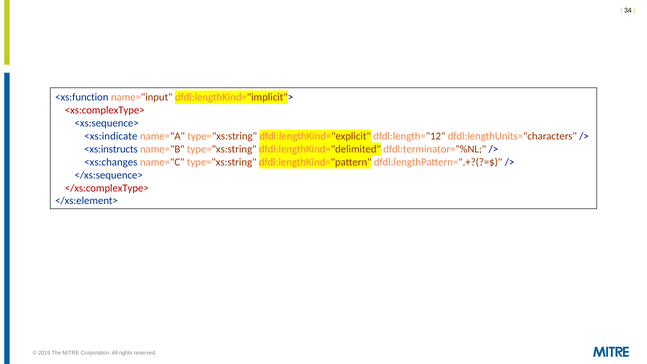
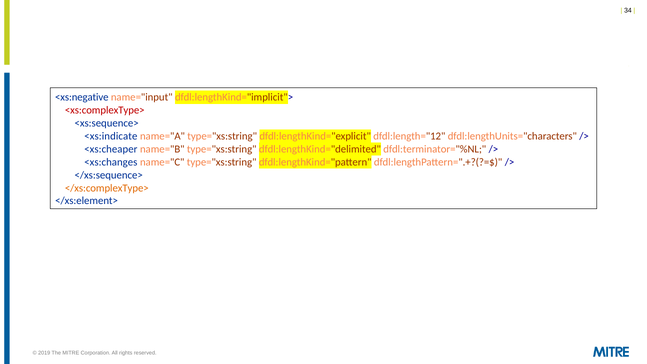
<xs:function: <xs:function -> <xs:negative
<xs:instructs: <xs:instructs -> <xs:cheaper
</xs:complexType> colour: red -> orange
